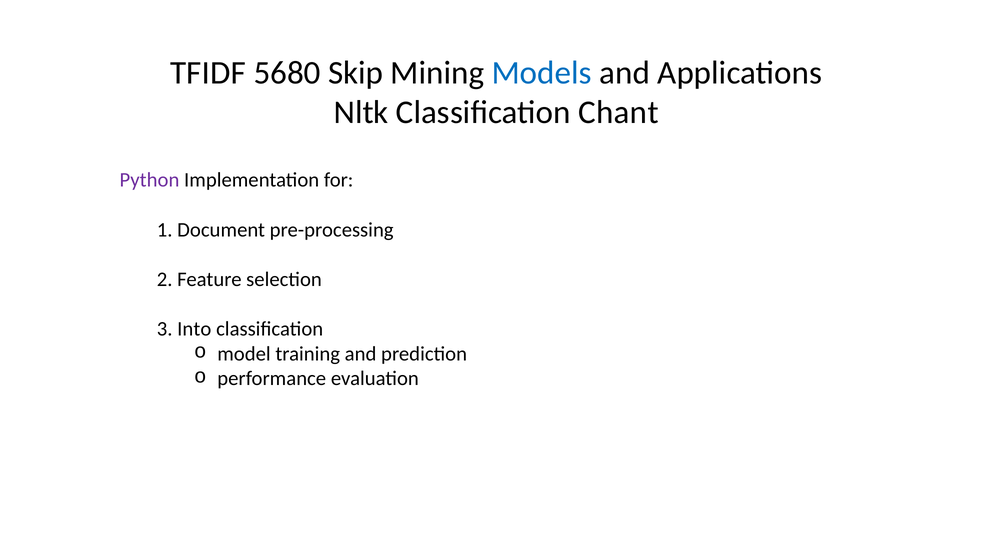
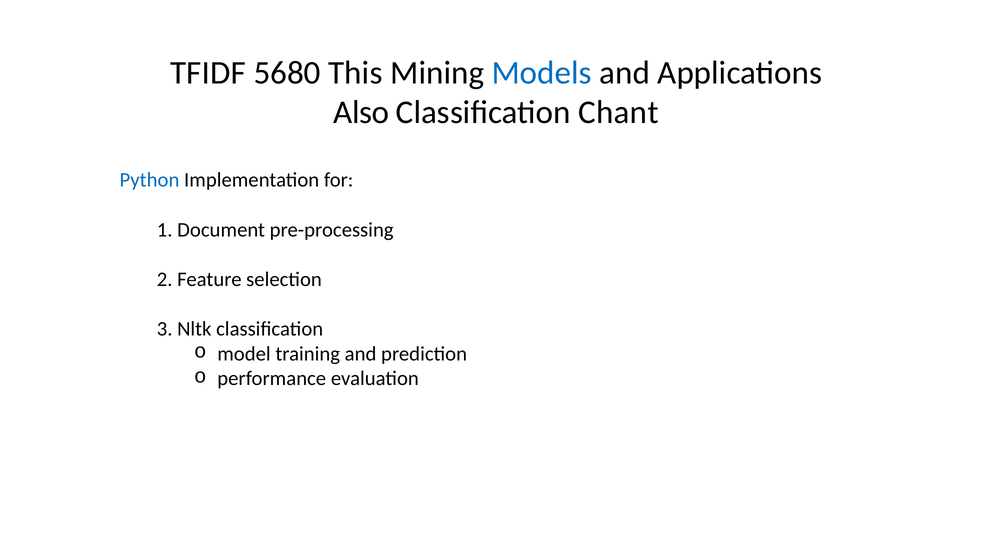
Skip: Skip -> This
Nltk: Nltk -> Also
Python colour: purple -> blue
Into: Into -> Nltk
